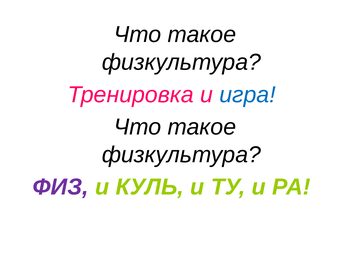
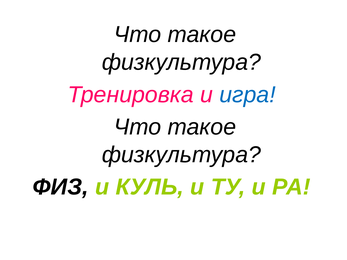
ФИЗ colour: purple -> black
